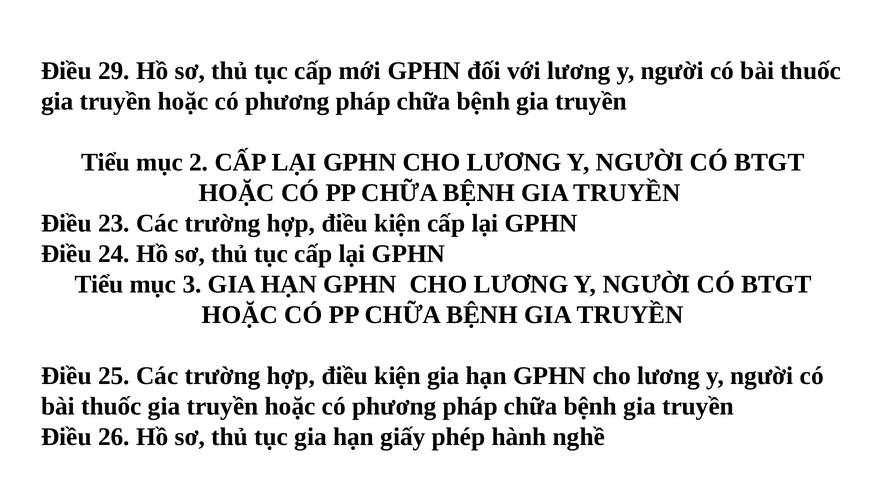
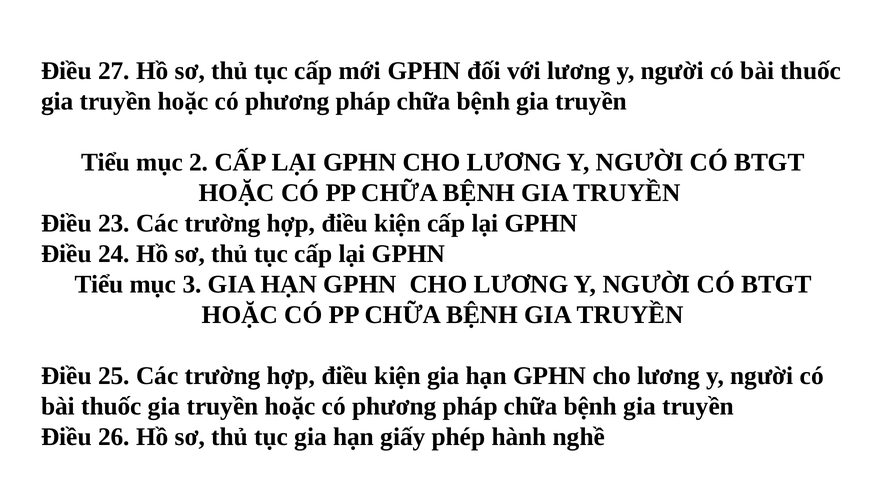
29: 29 -> 27
